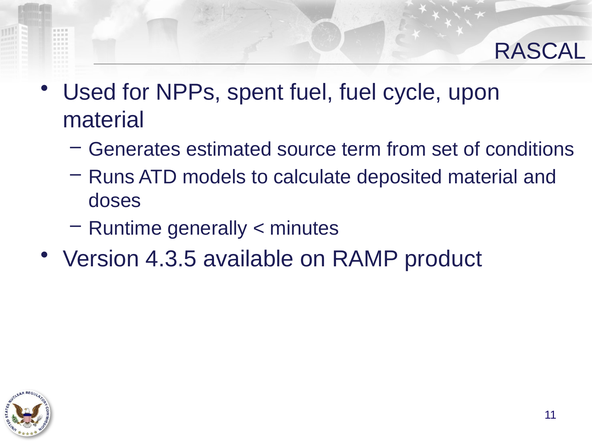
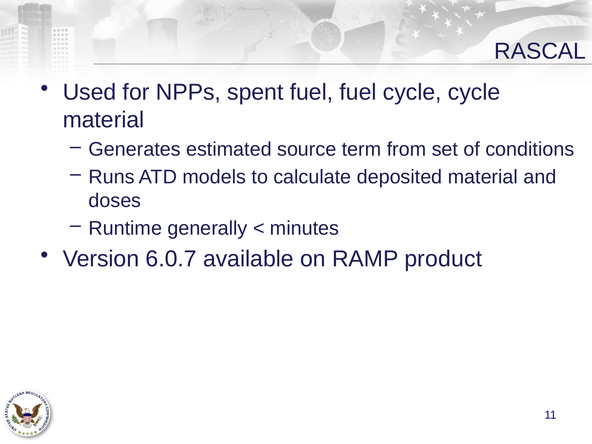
cycle upon: upon -> cycle
4.3.5: 4.3.5 -> 6.0.7
